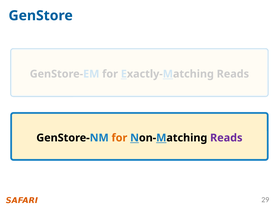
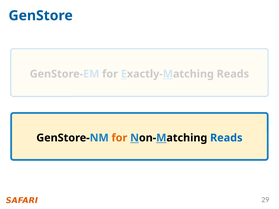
Reads at (226, 138) colour: purple -> blue
